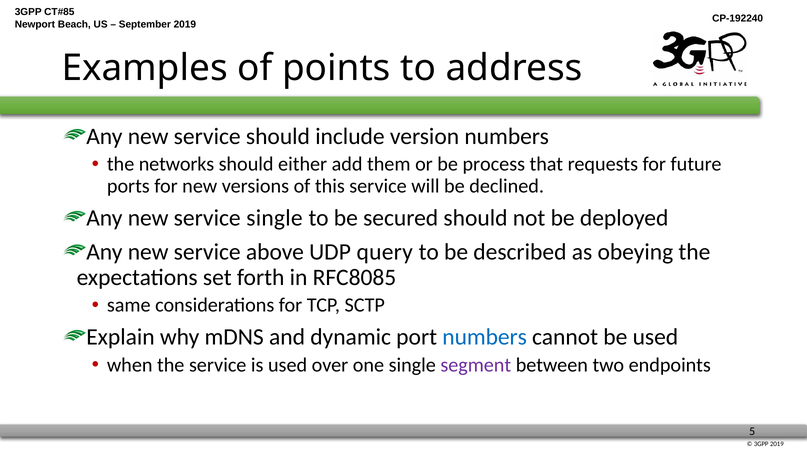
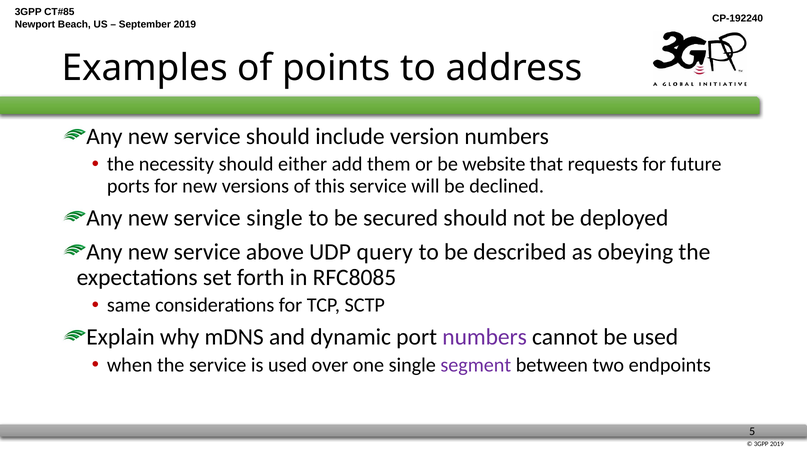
networks: networks -> necessity
process: process -> website
numbers at (485, 337) colour: blue -> purple
